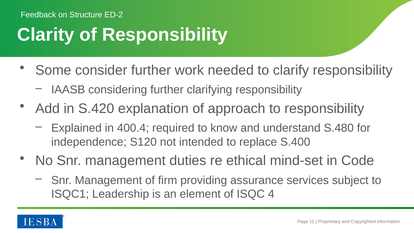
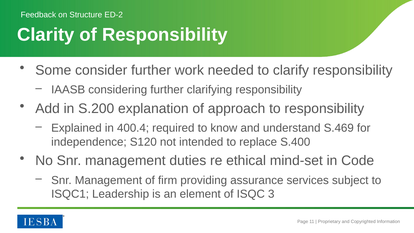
S.420: S.420 -> S.200
S.480: S.480 -> S.469
4: 4 -> 3
